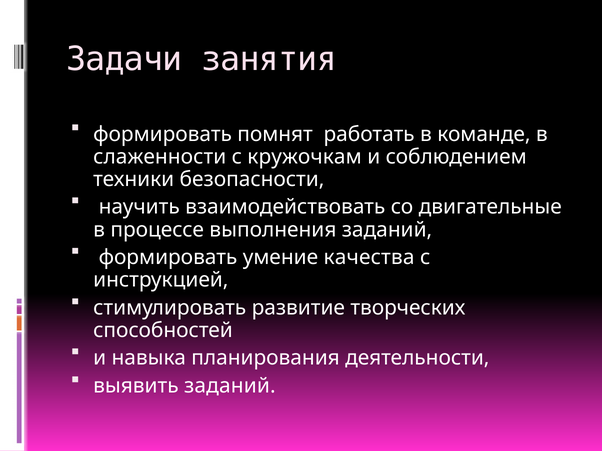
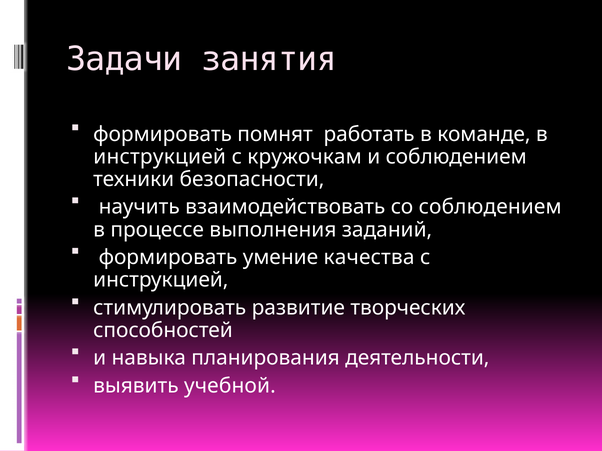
слаженности at (160, 157): слаженности -> инструкцией
со двигательные: двигательные -> соблюдением
выявить заданий: заданий -> учебной
